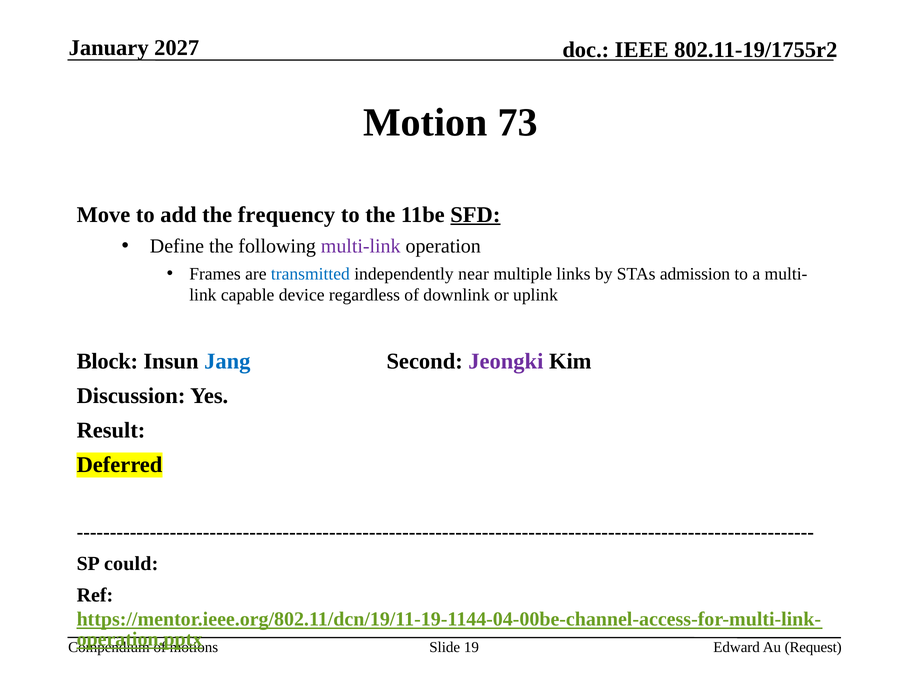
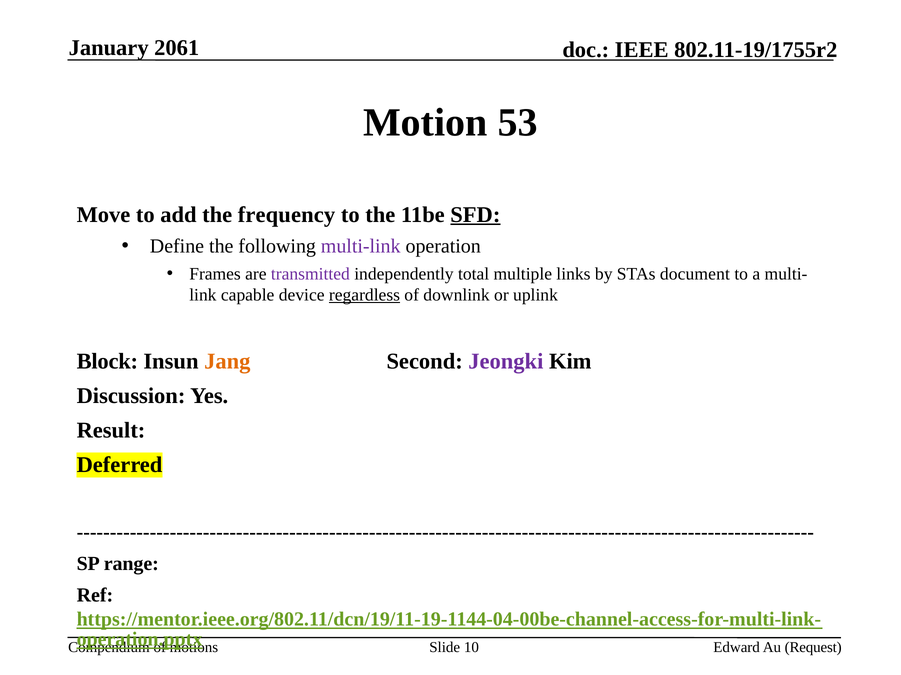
2027: 2027 -> 2061
73: 73 -> 53
transmitted colour: blue -> purple
near: near -> total
admission: admission -> document
regardless underline: none -> present
Jang colour: blue -> orange
could: could -> range
19: 19 -> 10
